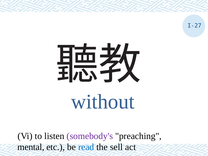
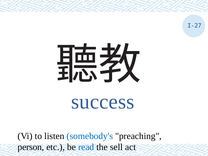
without: without -> success
somebody's colour: purple -> blue
mental: mental -> person
